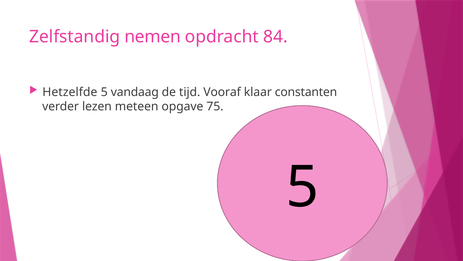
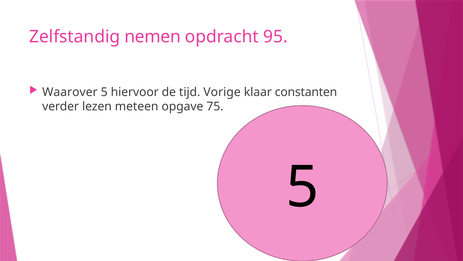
84: 84 -> 95
Hetzelfde: Hetzelfde -> Waarover
vandaag: vandaag -> hiervoor
Vooraf: Vooraf -> Vorige
